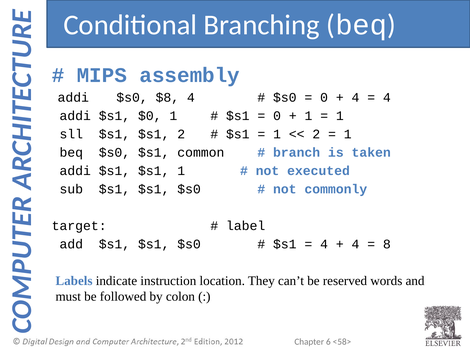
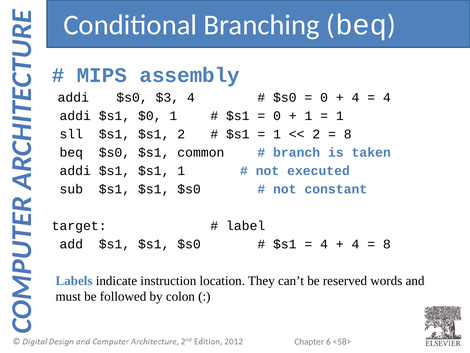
$8: $8 -> $3
1 at (348, 134): 1 -> 8
commonly: commonly -> constant
